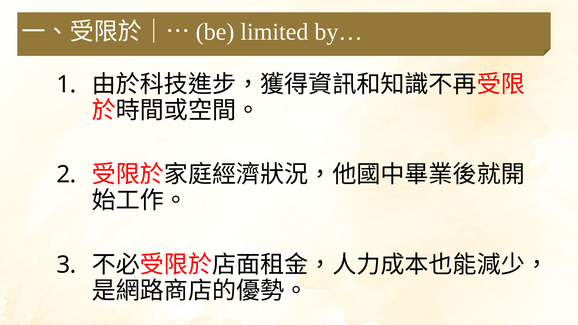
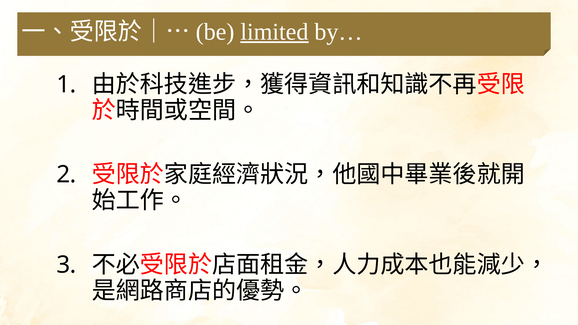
limited underline: none -> present
